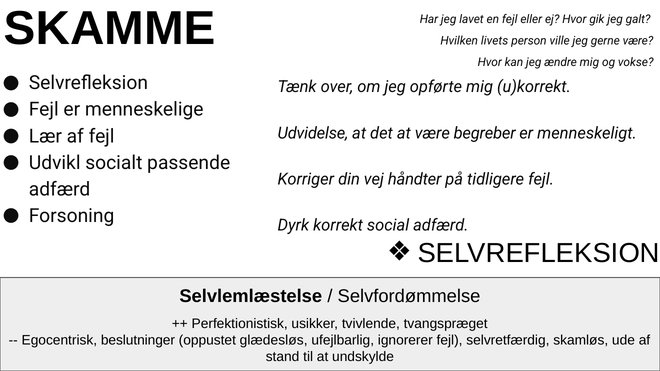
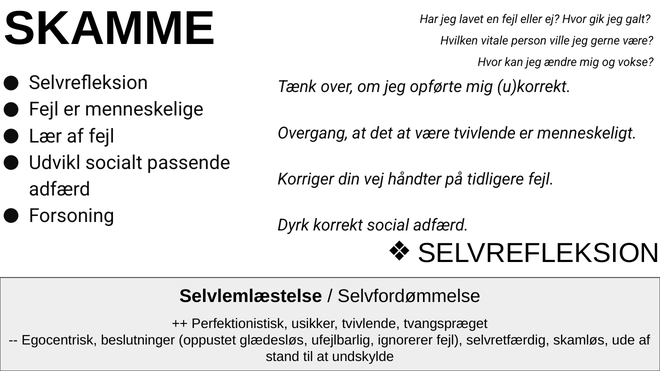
livets: livets -> vitale
Udvidelse: Udvidelse -> Overgang
være begreber: begreber -> tvivlende
